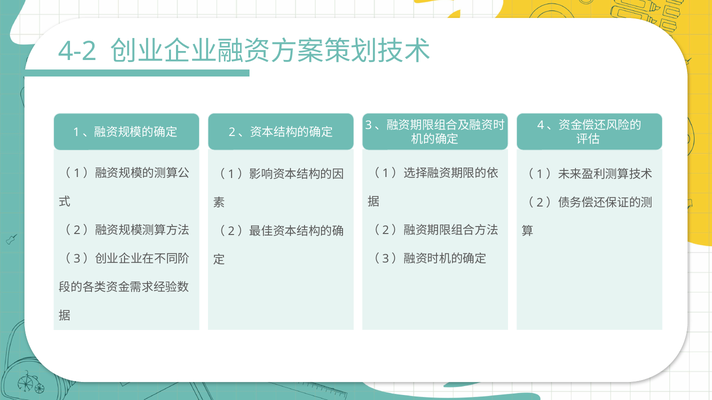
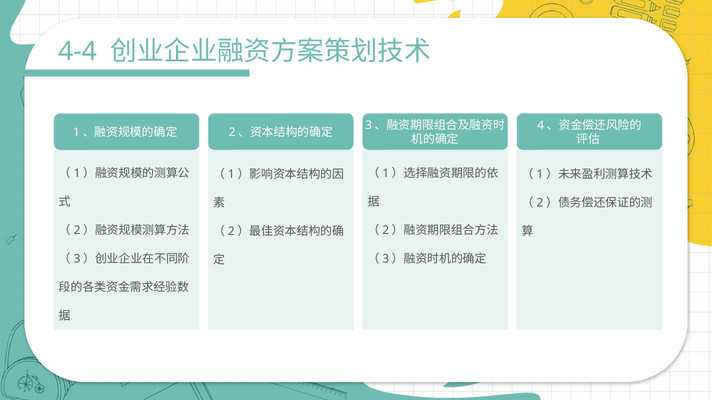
4-2: 4-2 -> 4-4
